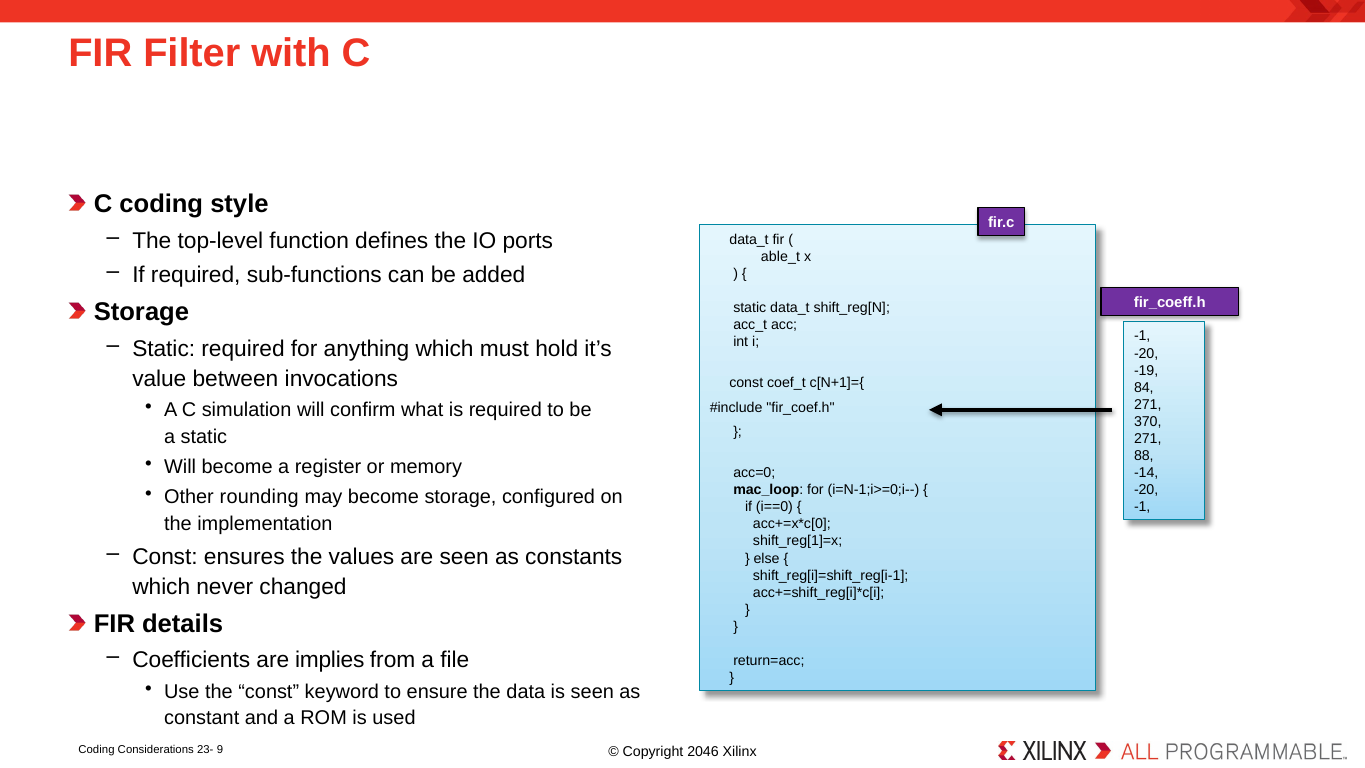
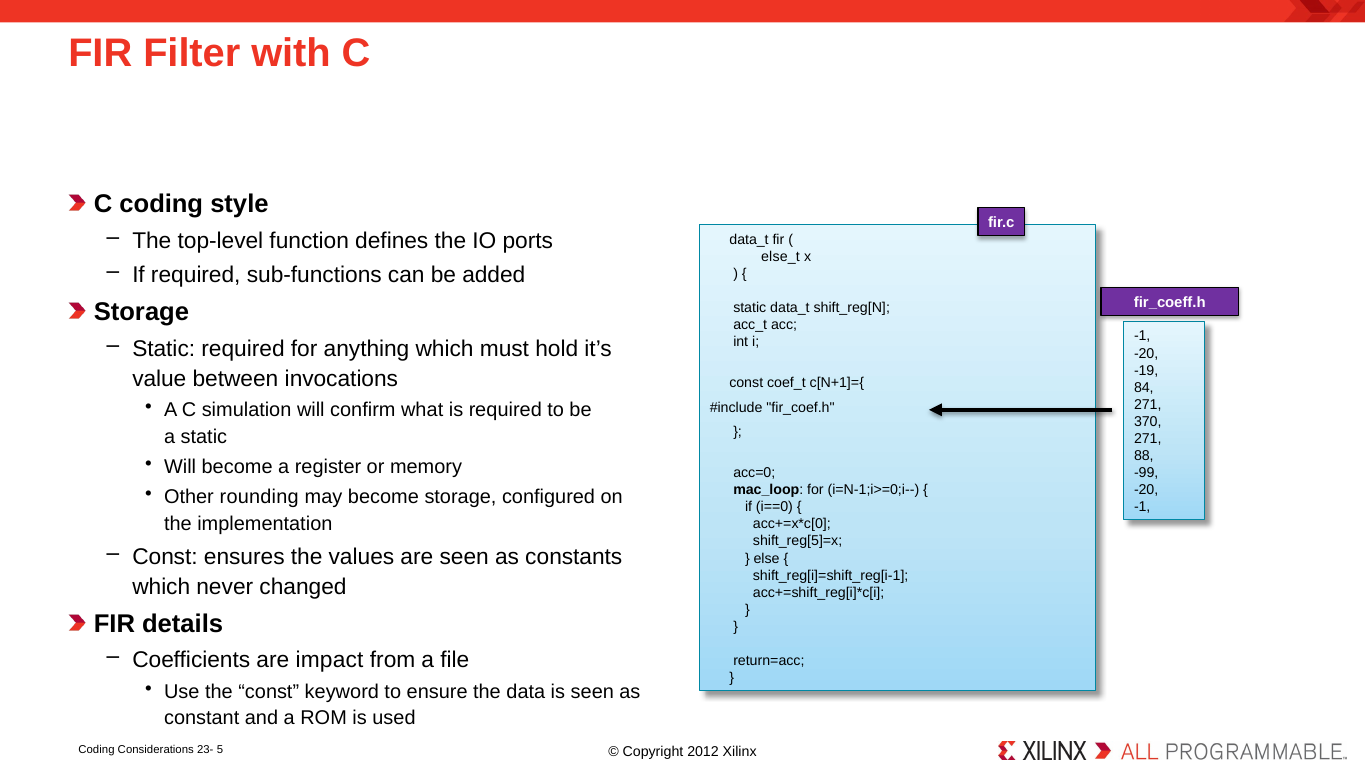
able_t: able_t -> else_t
-14: -14 -> -99
shift_reg[1]=x: shift_reg[1]=x -> shift_reg[5]=x
implies: implies -> impact
9: 9 -> 5
2046: 2046 -> 2012
